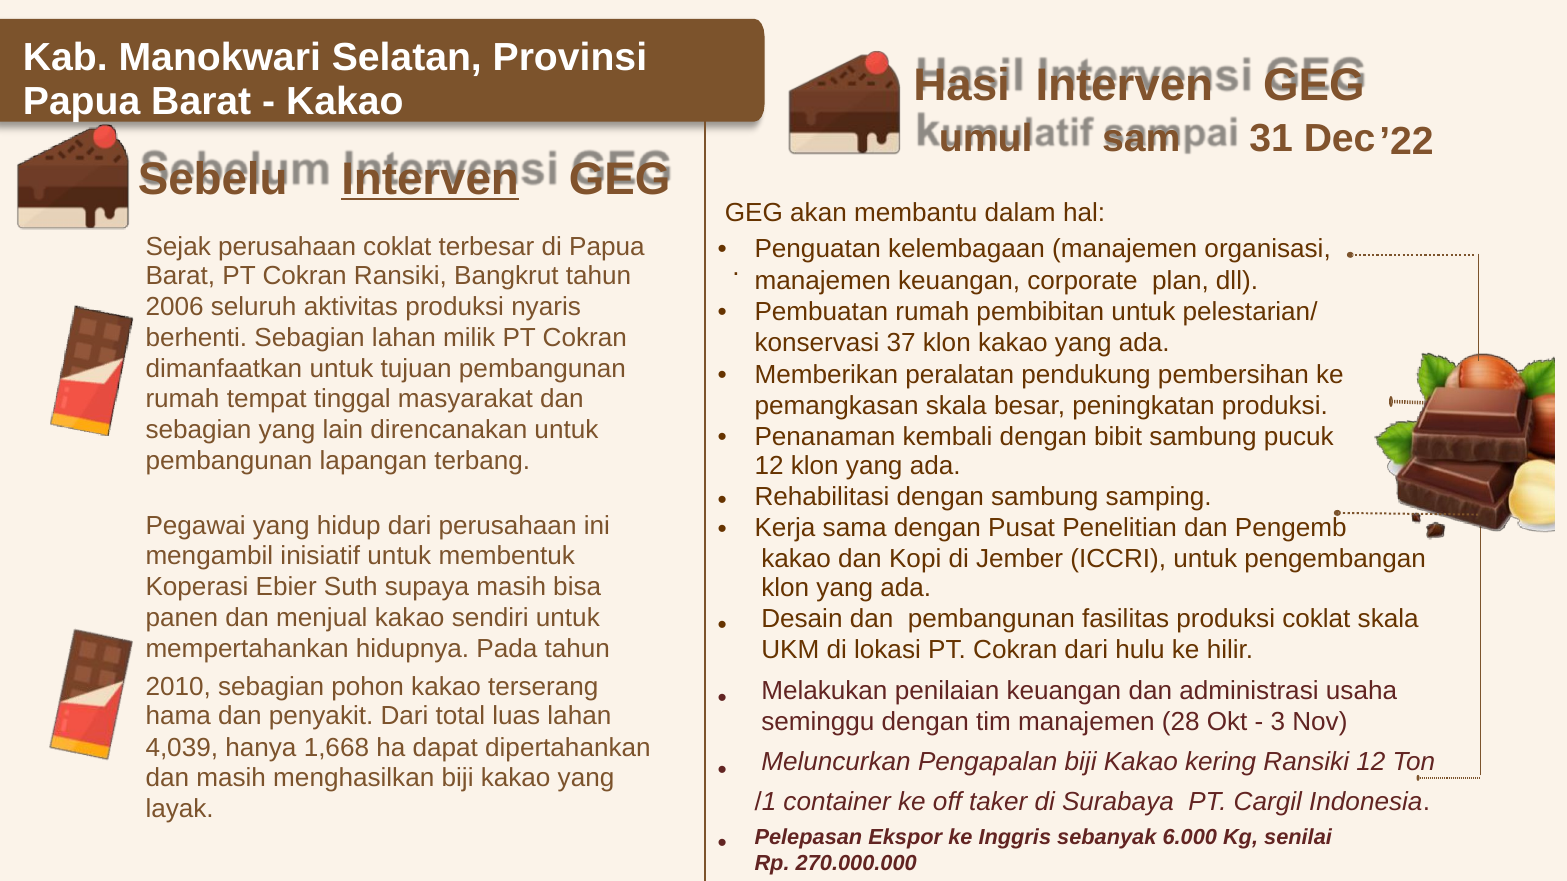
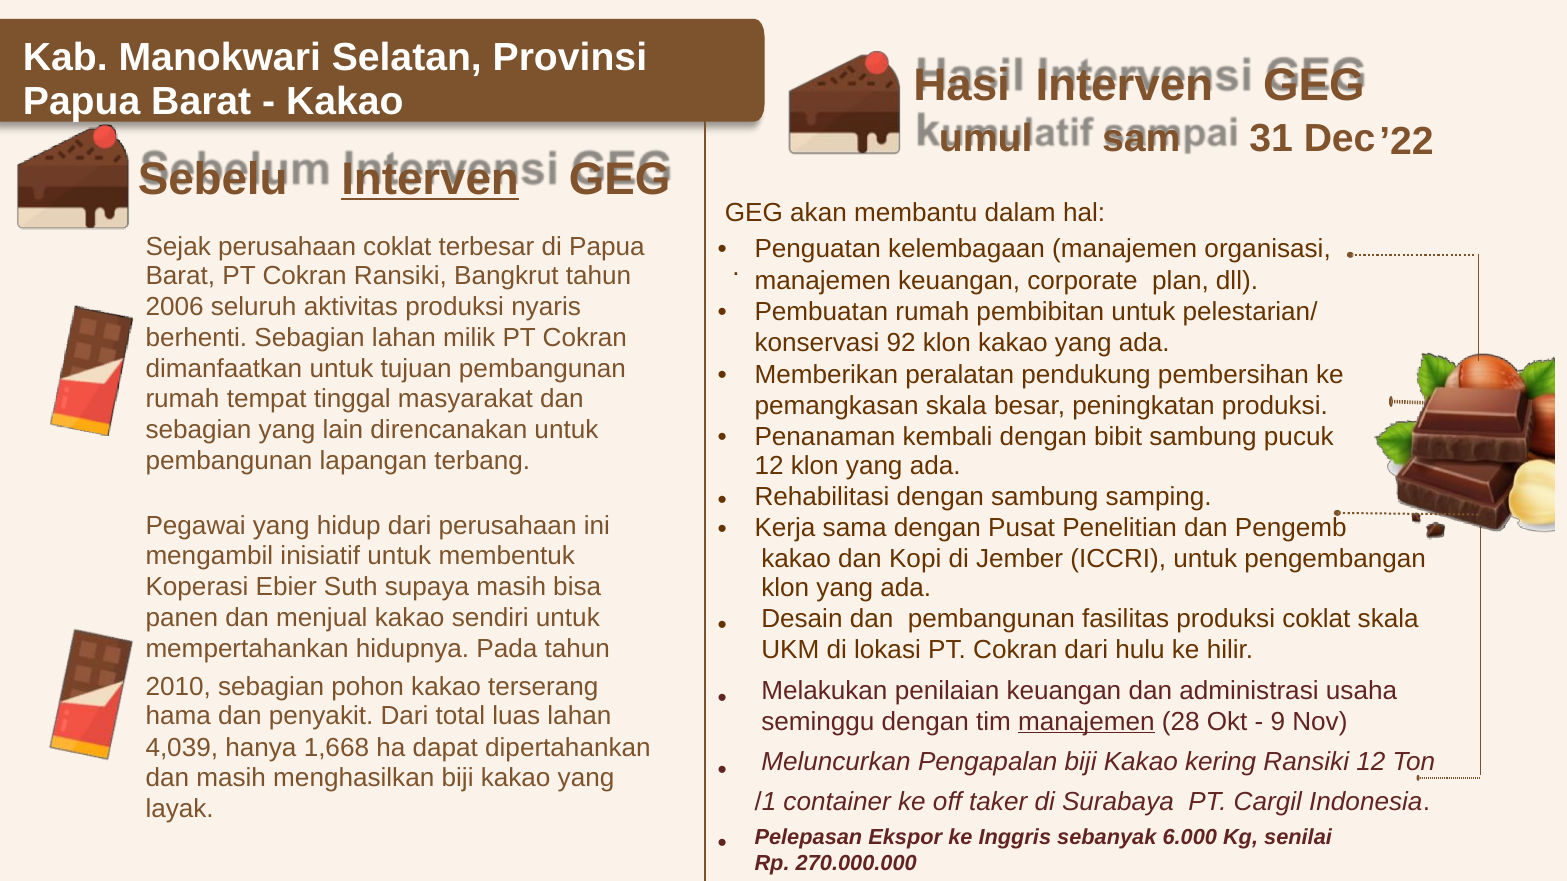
37: 37 -> 92
manajemen at (1086, 722) underline: none -> present
3: 3 -> 9
